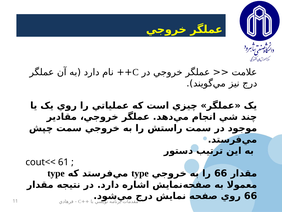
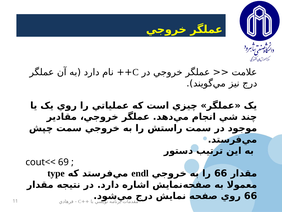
61: 61 -> 69
type at (140, 173): type -> endl
